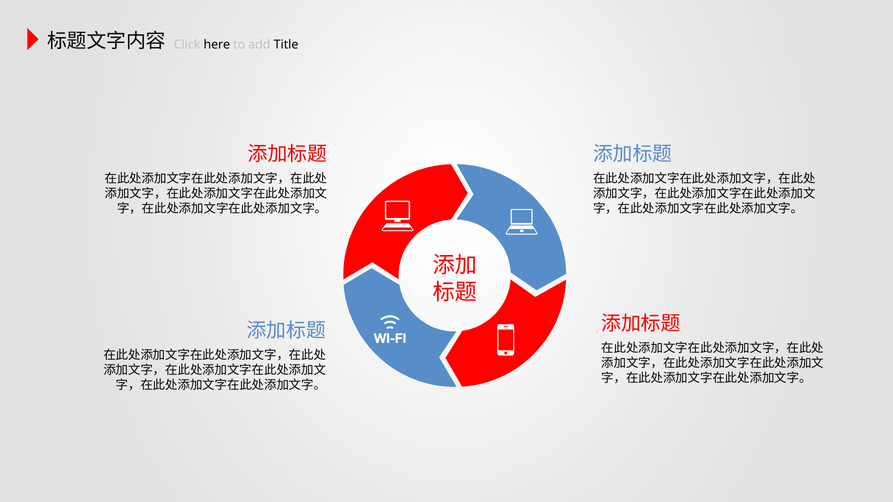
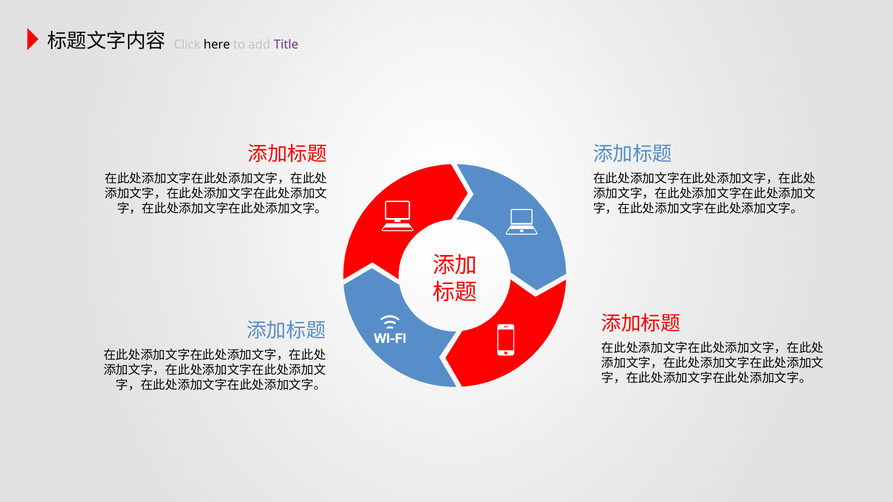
Title colour: black -> purple
